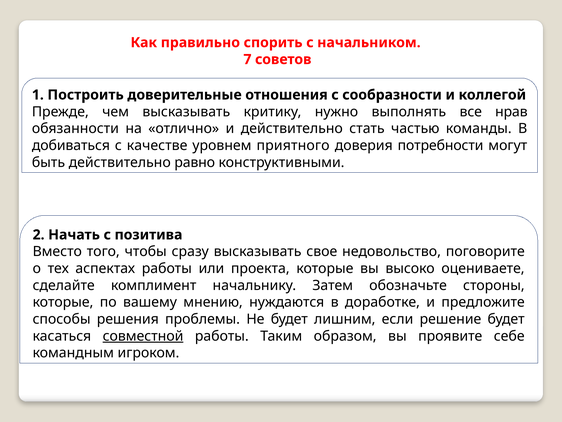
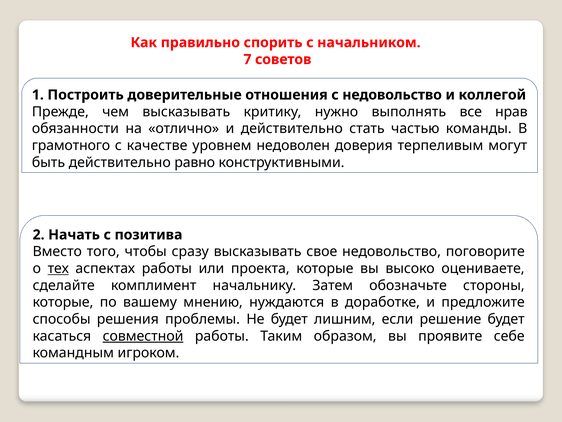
с сообразности: сообразности -> недовольство
добиваться: добиваться -> грамотного
приятного: приятного -> недоволен
потребности: потребности -> терпеливым
тех underline: none -> present
